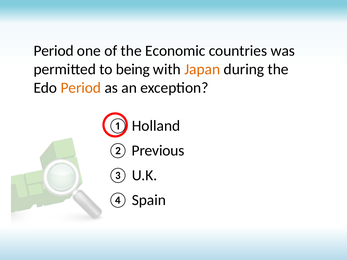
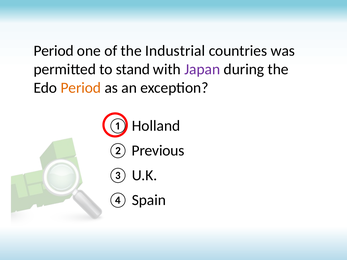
Economic: Economic -> Industrial
being: being -> stand
Japan colour: orange -> purple
